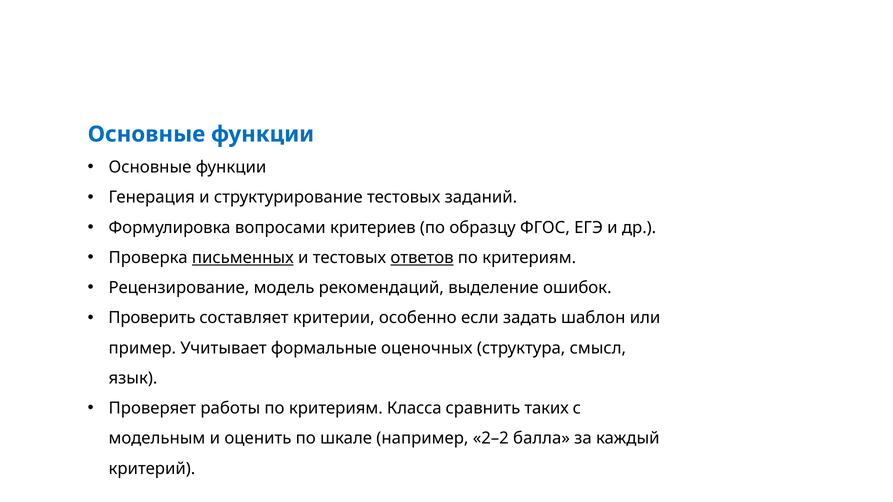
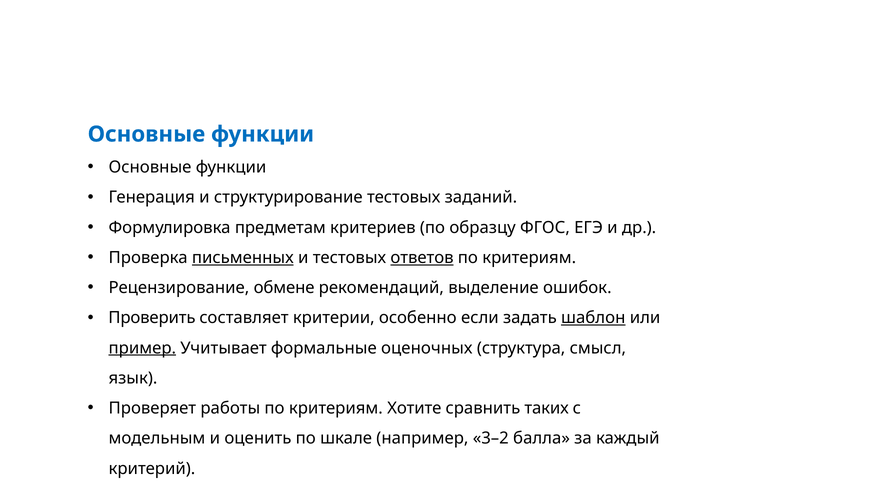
вопросами: вопросами -> предметам
модель: модель -> обмене
шаблон underline: none -> present
пример underline: none -> present
Класса: Класса -> Хотите
2–2: 2–2 -> 3–2
